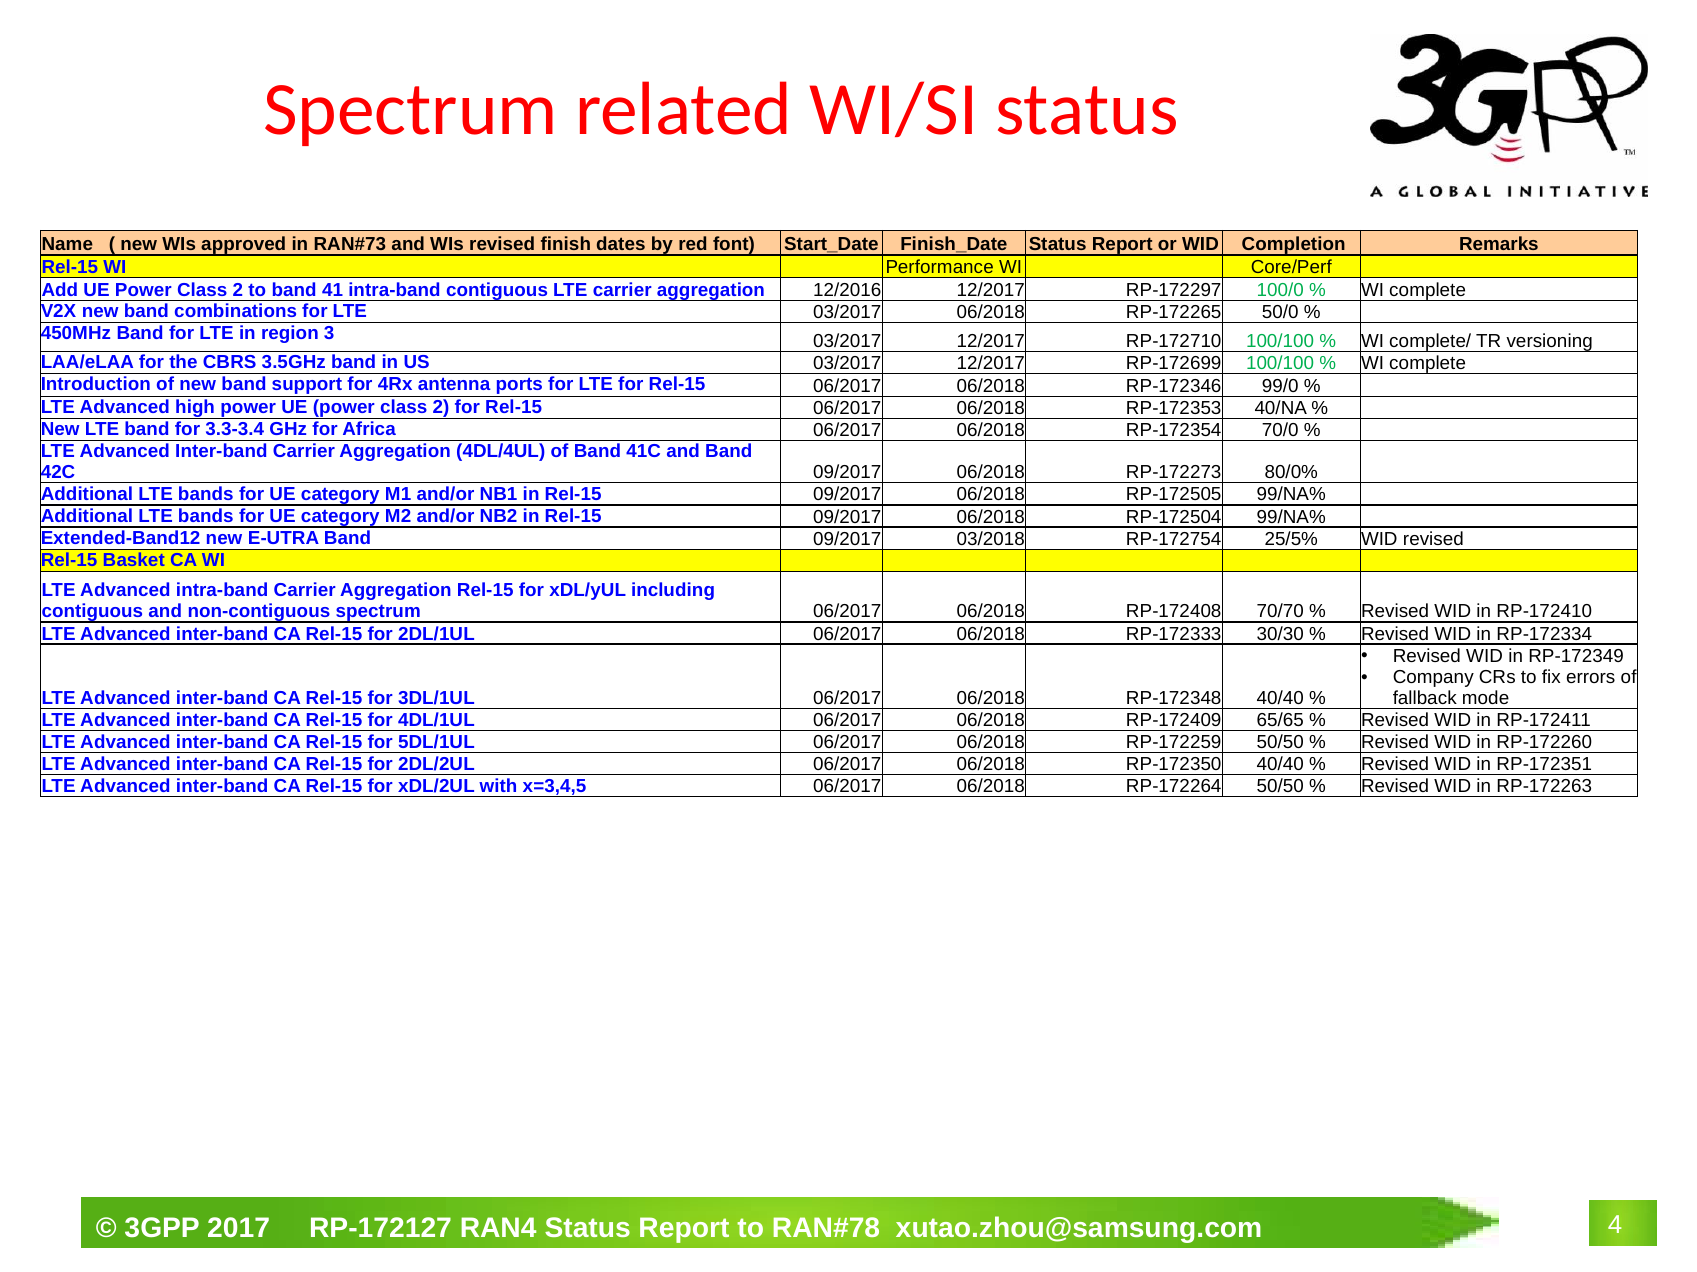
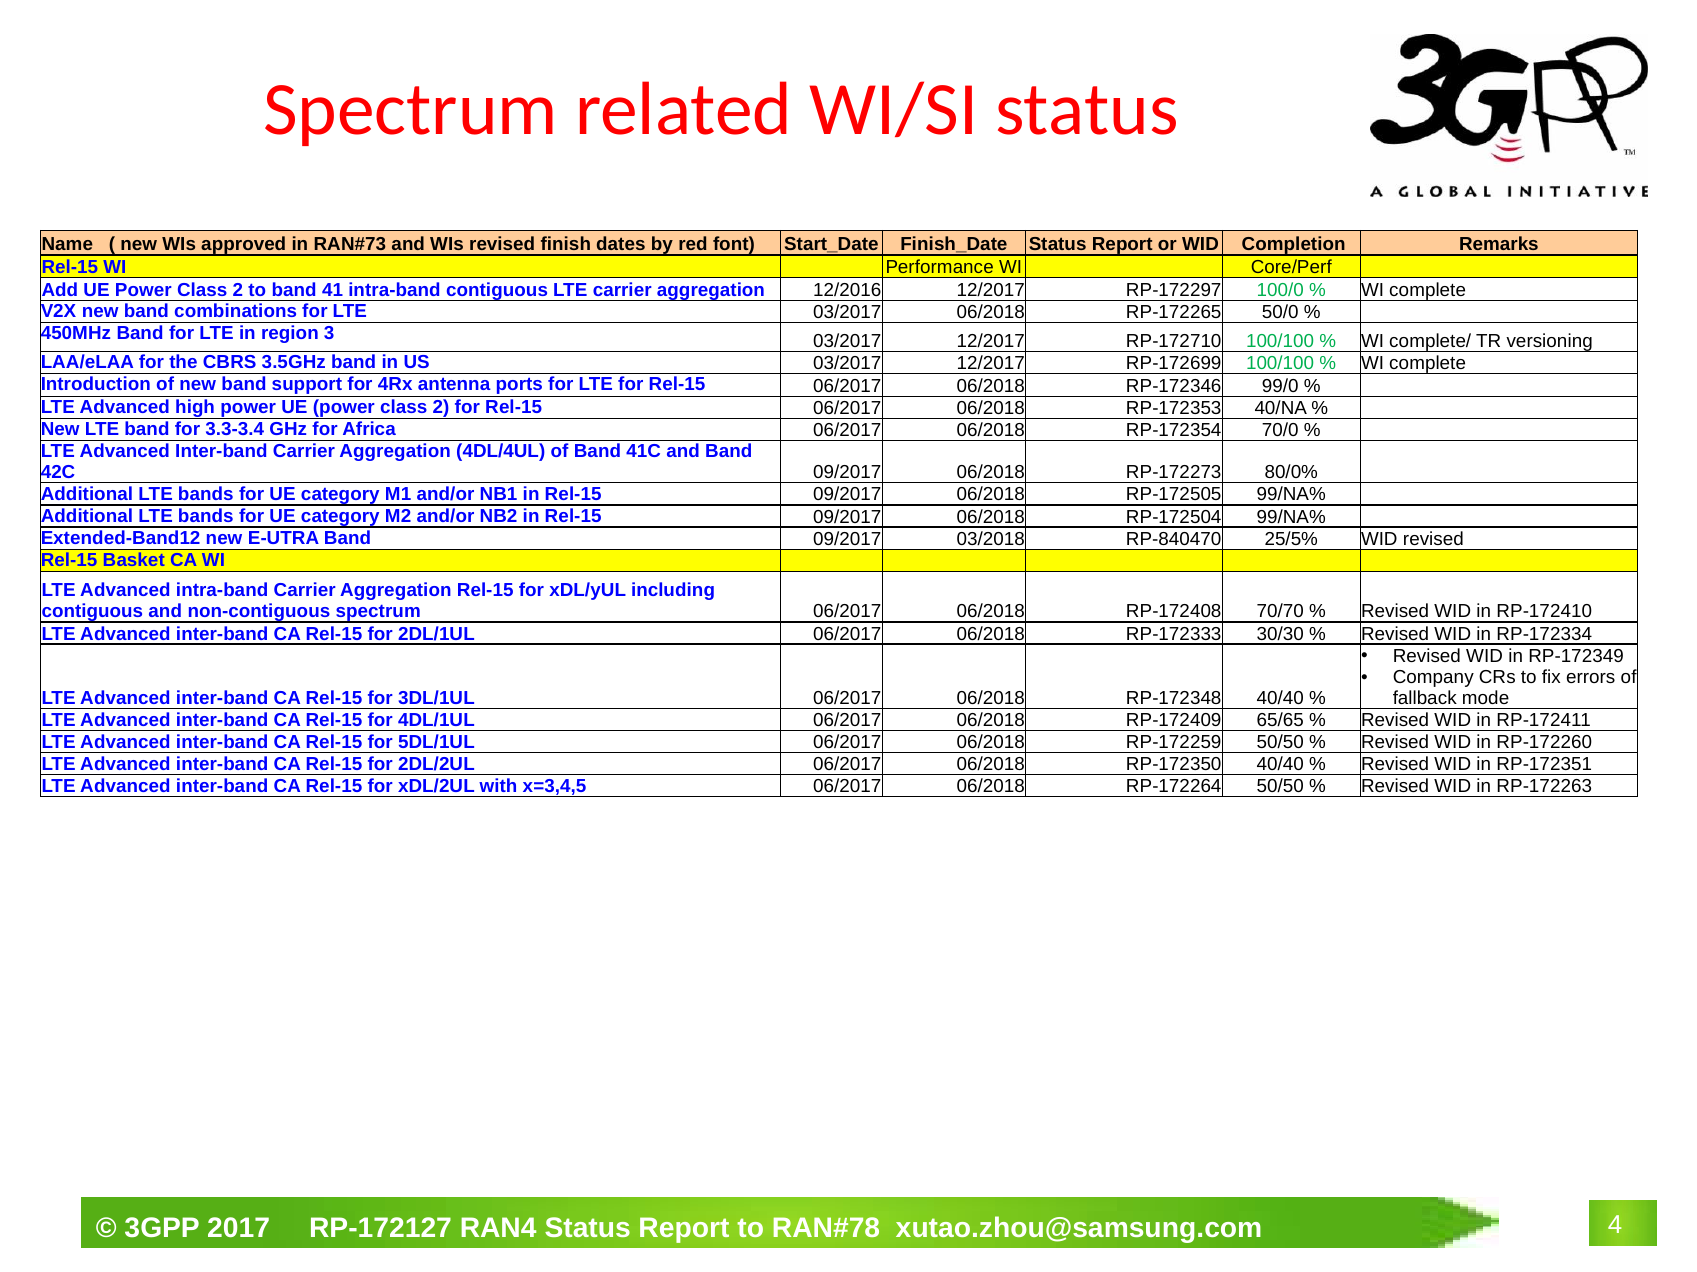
RP-172754: RP-172754 -> RP-840470
